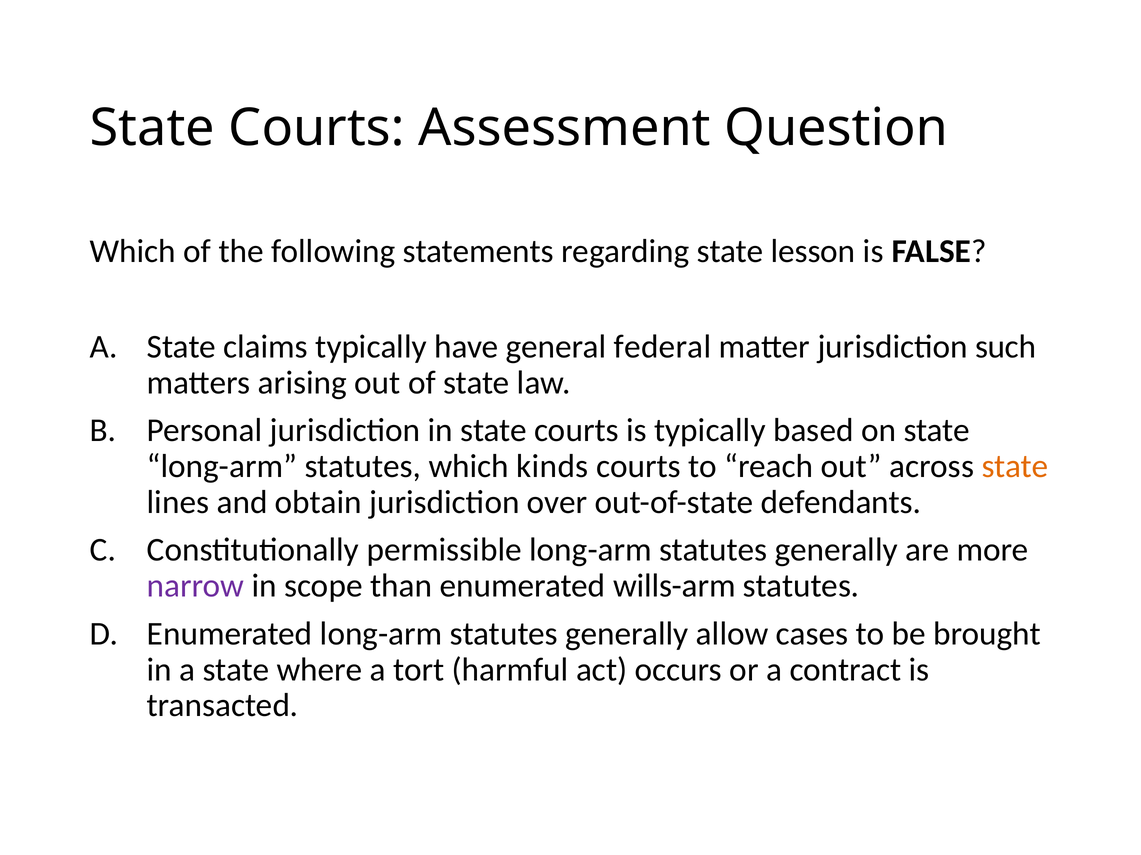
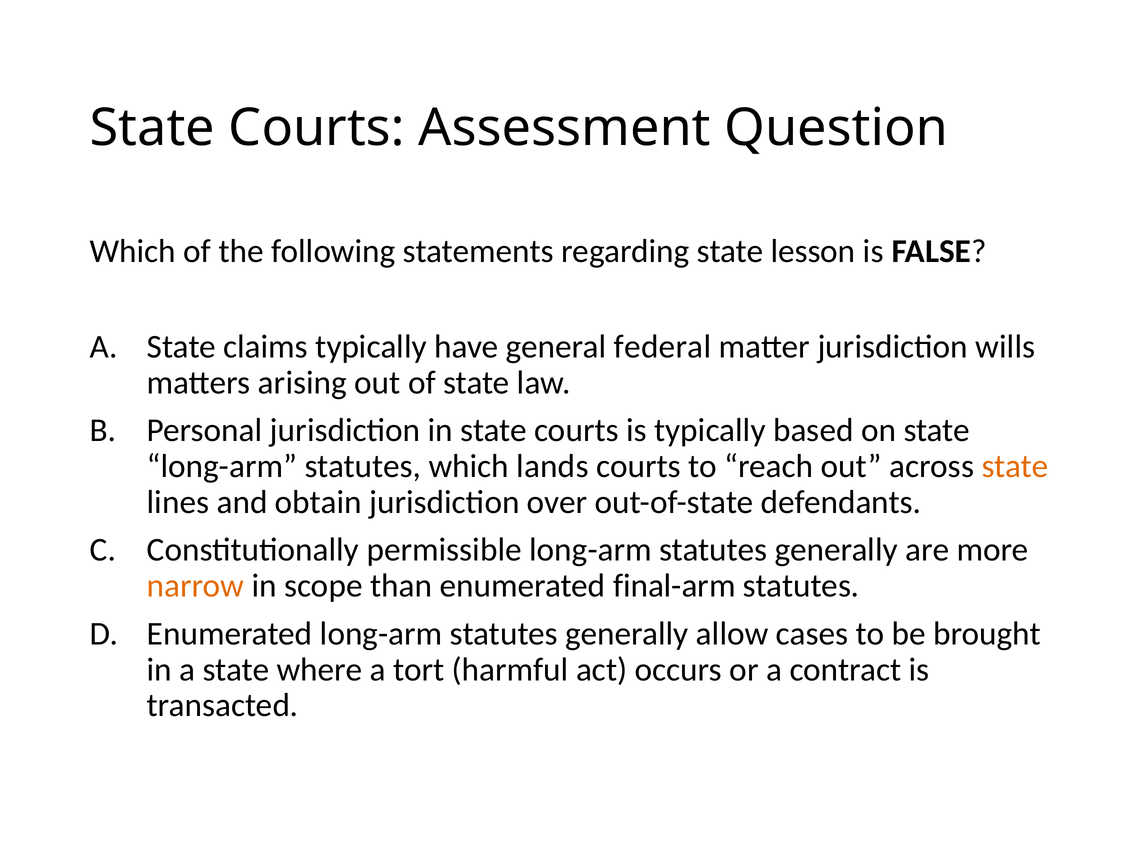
such: such -> wills
kinds: kinds -> lands
narrow colour: purple -> orange
wills-arm: wills-arm -> final-arm
